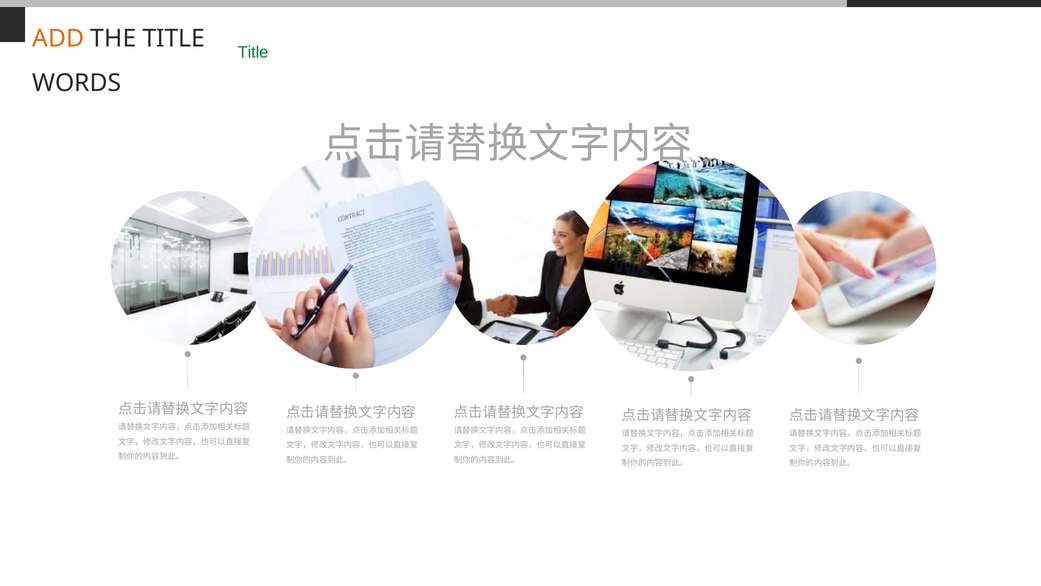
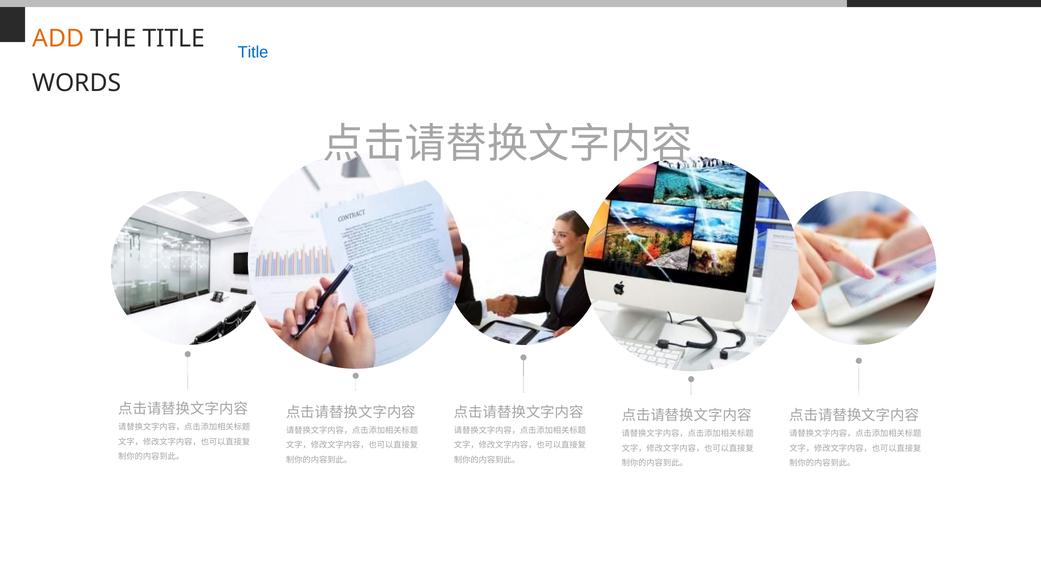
Title at (253, 52) colour: green -> blue
